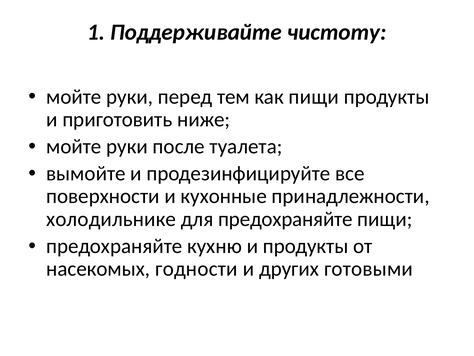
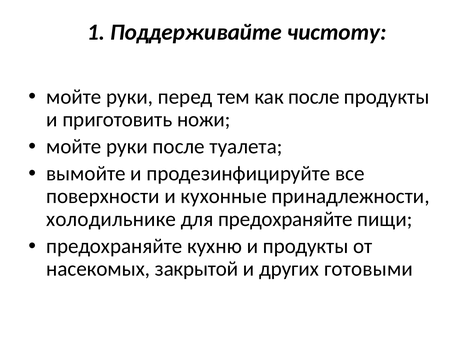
как пищи: пищи -> после
ниже: ниже -> ножи
годности: годности -> закрытой
